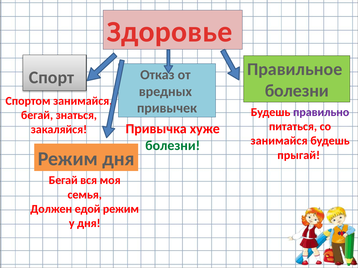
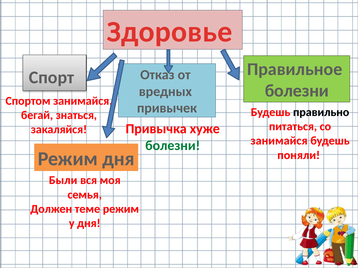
правильно colour: purple -> black
прыгай: прыгай -> поняли
Бегай at (63, 181): Бегай -> Были
едой: едой -> теме
